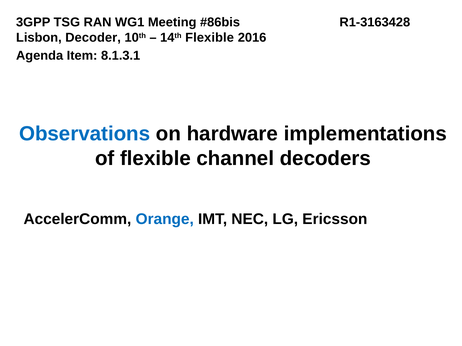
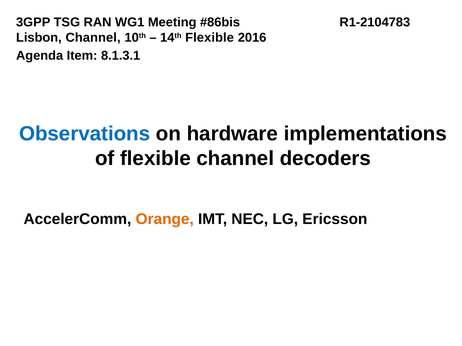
R1-3163428: R1-3163428 -> R1-2104783
Lisbon Decoder: Decoder -> Channel
Orange colour: blue -> orange
